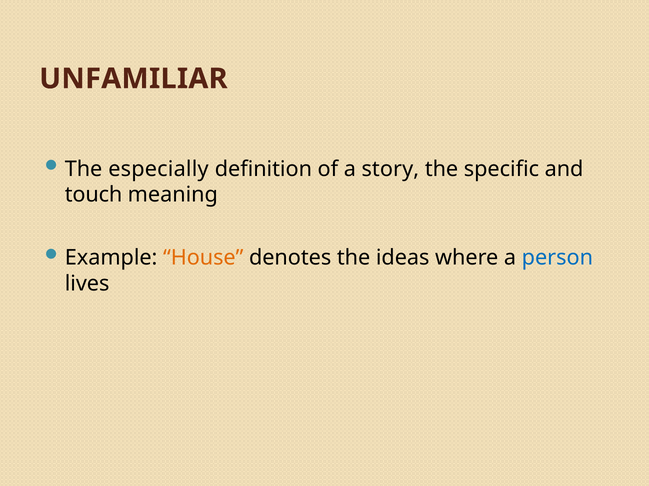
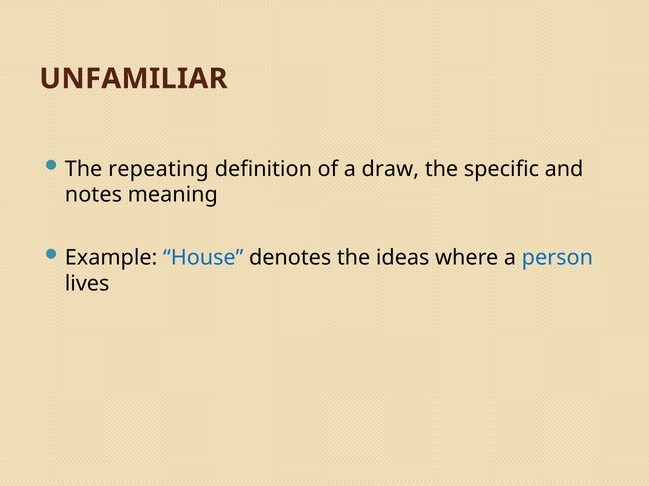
especially: especially -> repeating
story: story -> draw
touch: touch -> notes
House colour: orange -> blue
